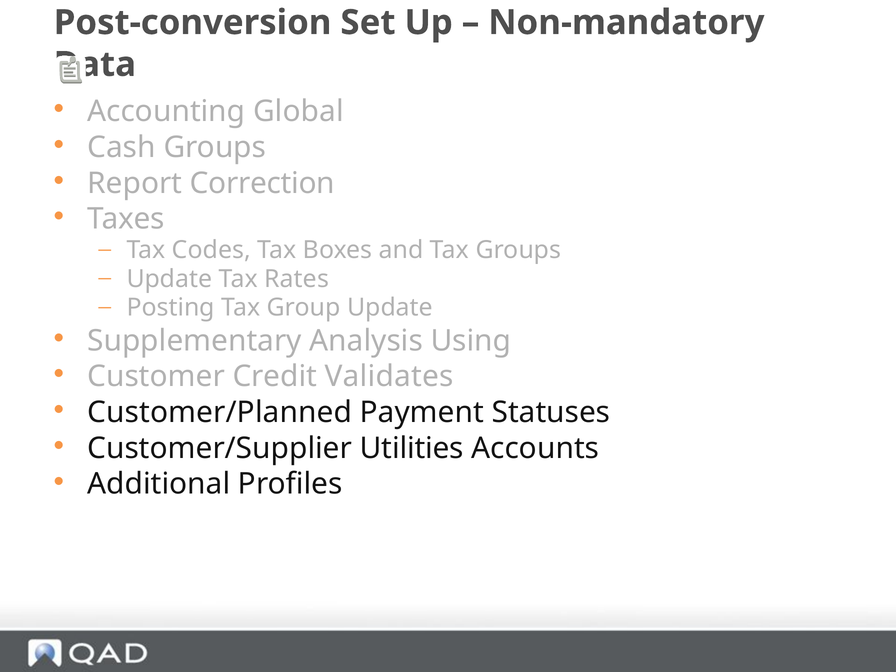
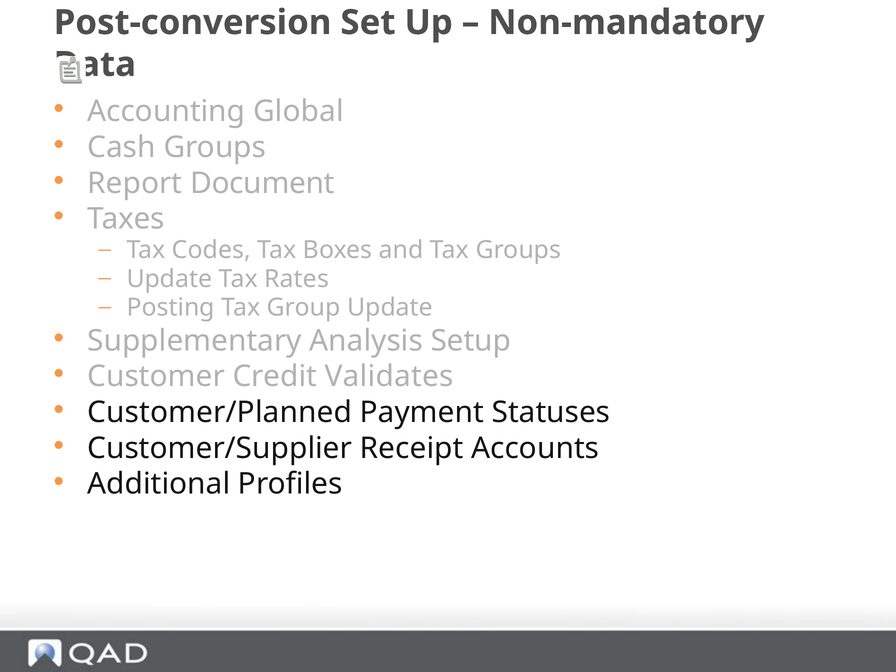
Correction: Correction -> Document
Using: Using -> Setup
Utilities: Utilities -> Receipt
